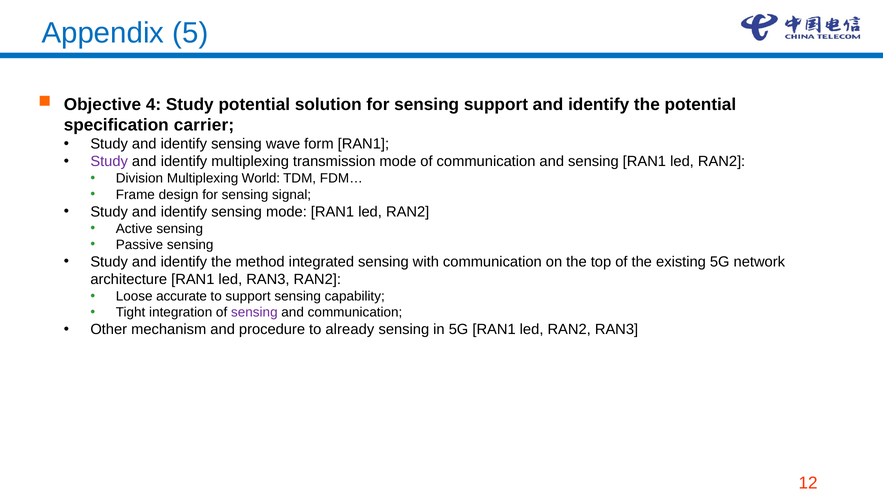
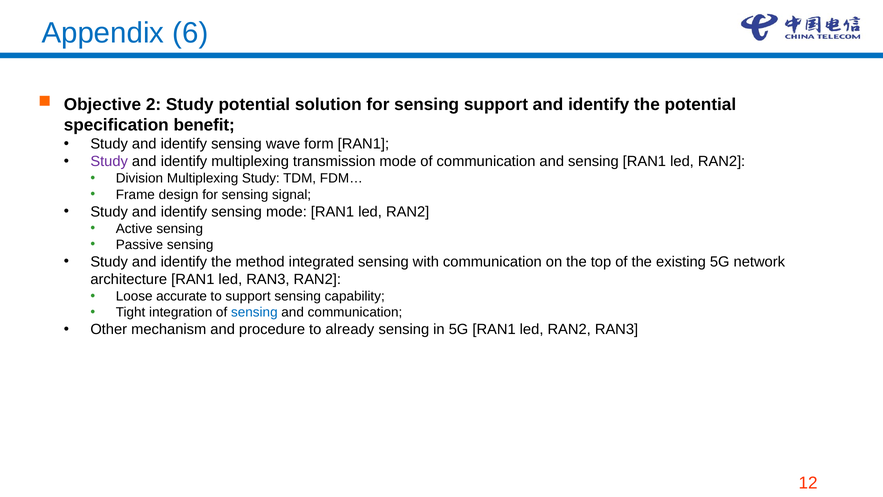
5: 5 -> 6
4: 4 -> 2
carrier: carrier -> benefit
Multiplexing World: World -> Study
sensing at (254, 312) colour: purple -> blue
